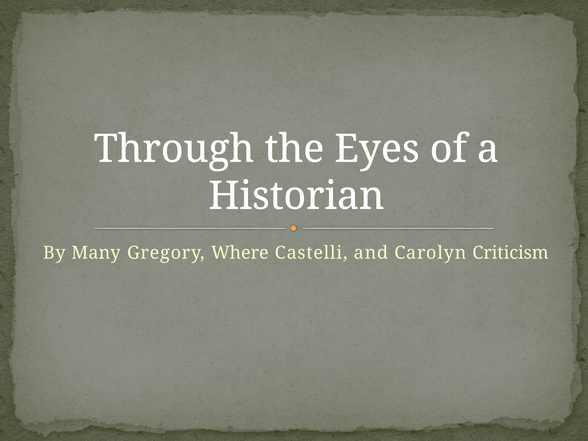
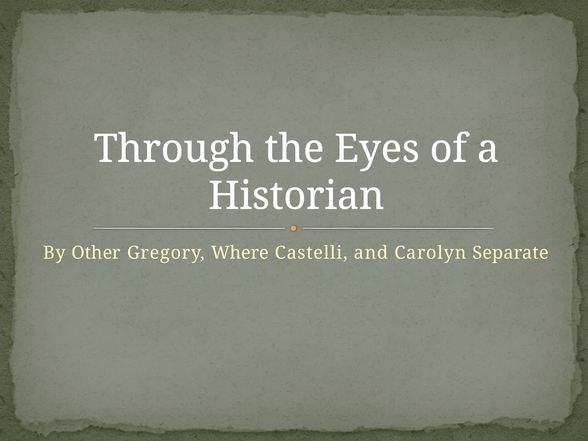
Many: Many -> Other
Criticism: Criticism -> Separate
